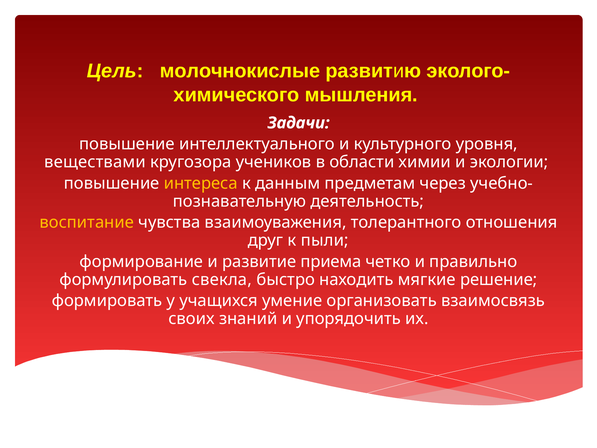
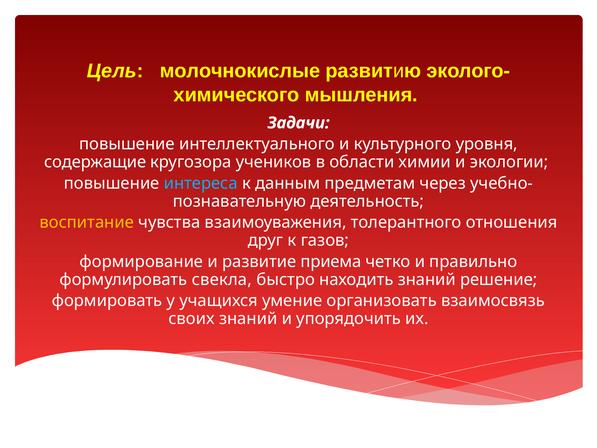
веществами: веществами -> содержащие
интереса colour: yellow -> light blue
пыли: пыли -> газов
находить мягкие: мягкие -> знаний
